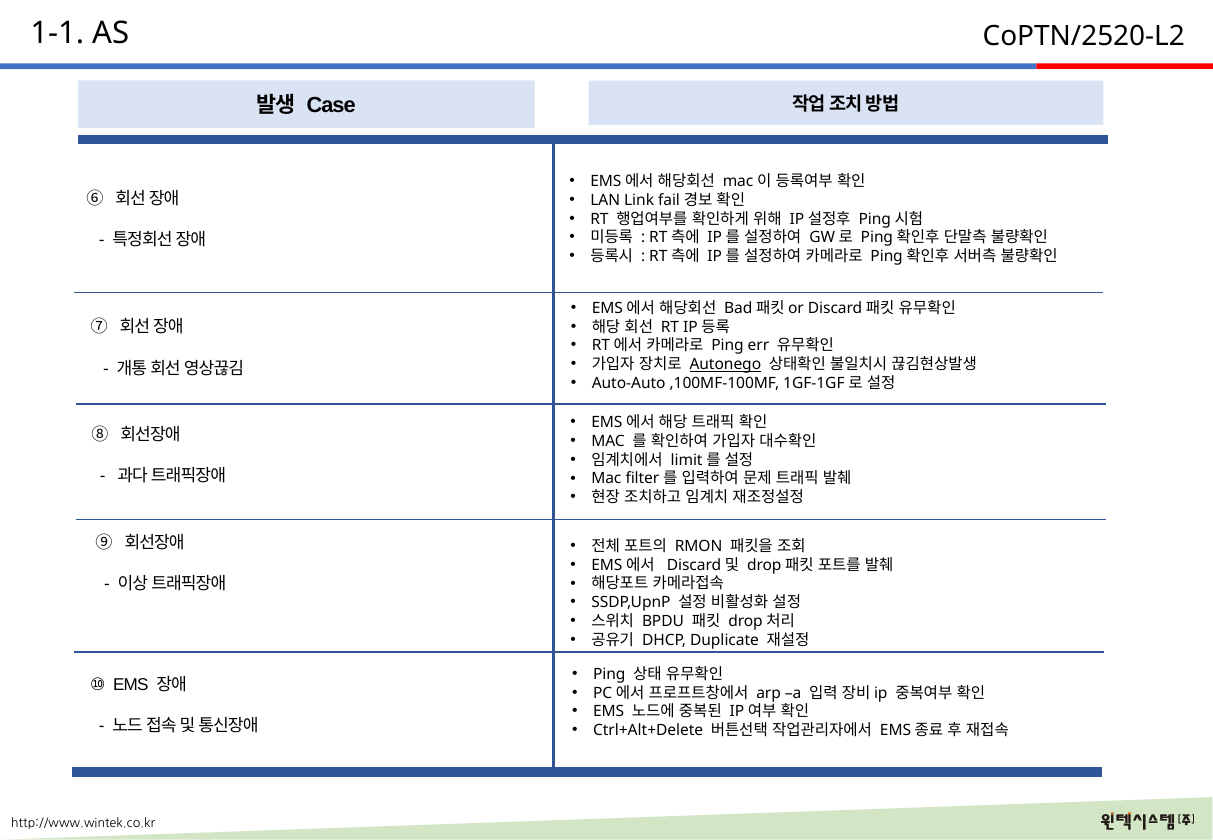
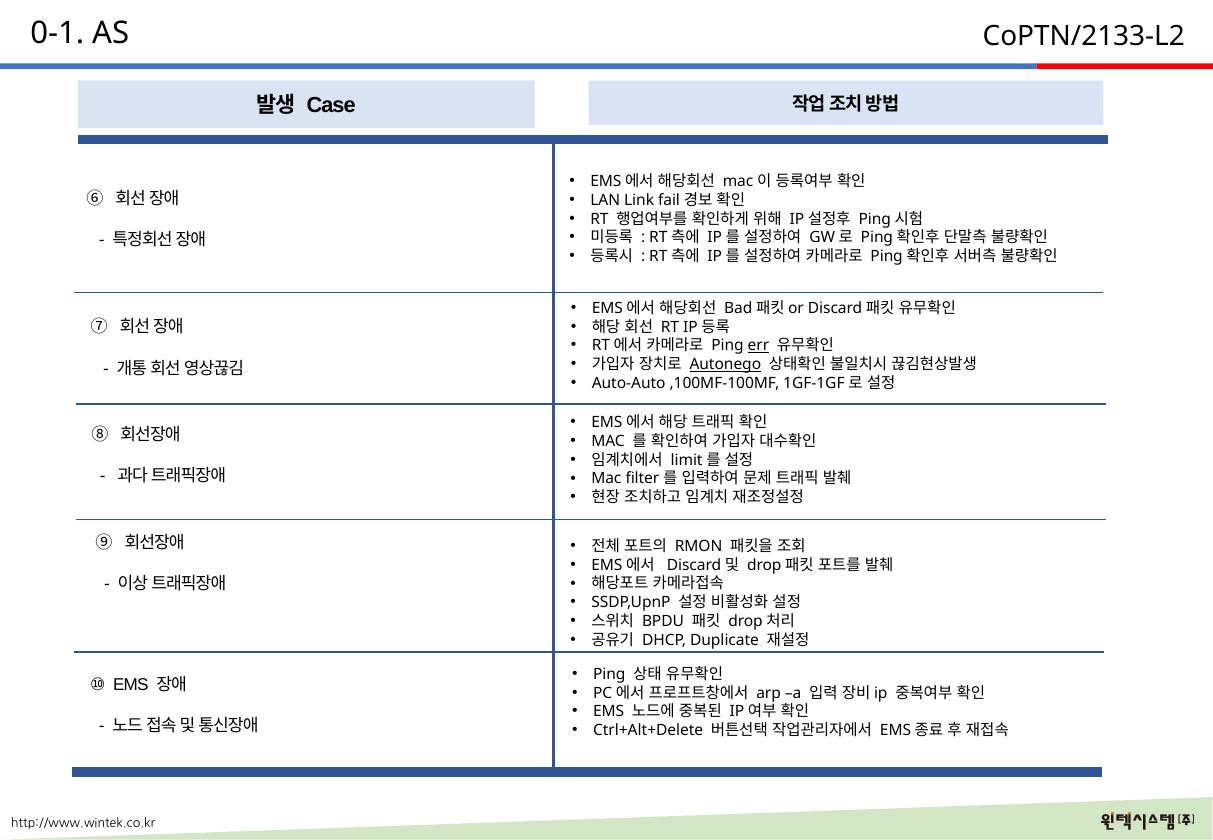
1-1: 1-1 -> 0-1
CoPTN/2520-L2: CoPTN/2520-L2 -> CoPTN/2133-L2
err underline: none -> present
